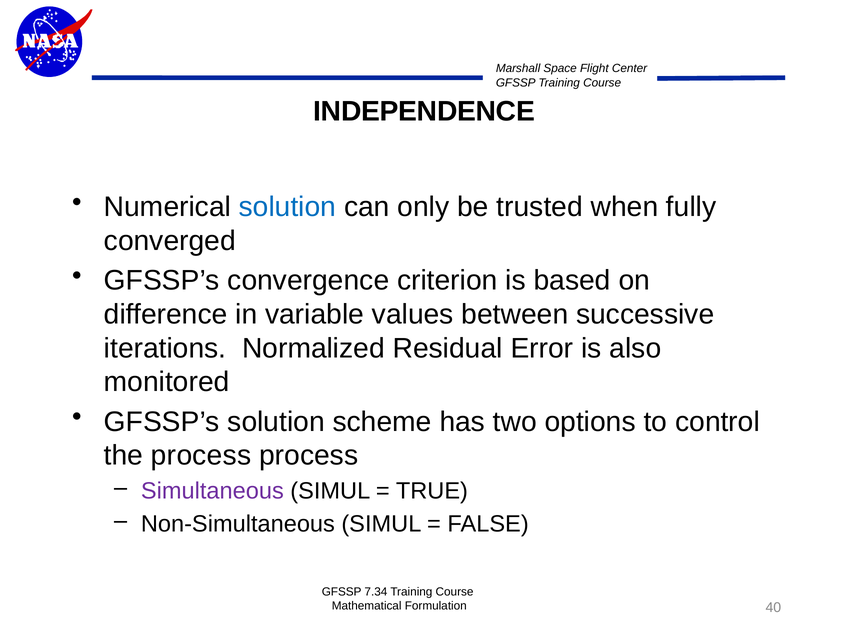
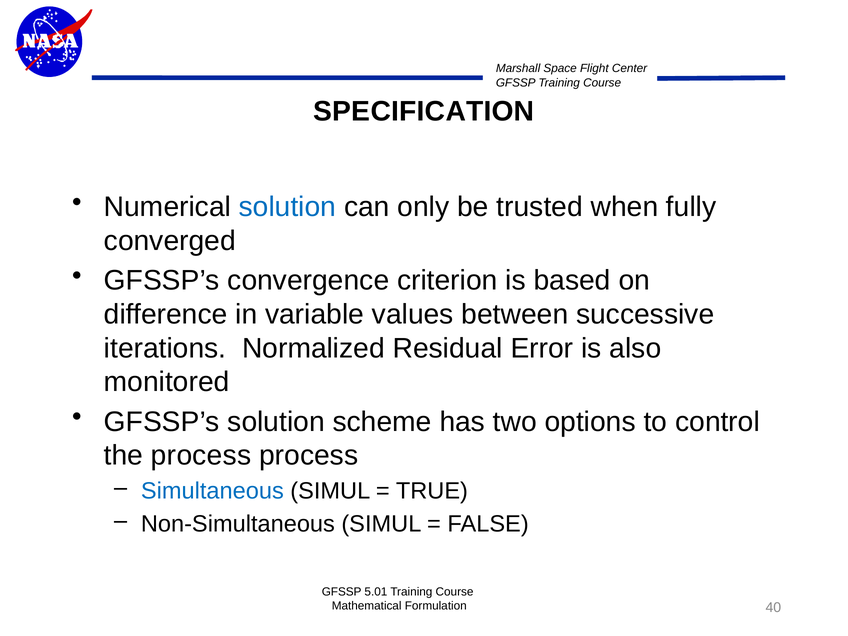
INDEPENDENCE: INDEPENDENCE -> SPECIFICATION
Simultaneous colour: purple -> blue
7.34: 7.34 -> 5.01
